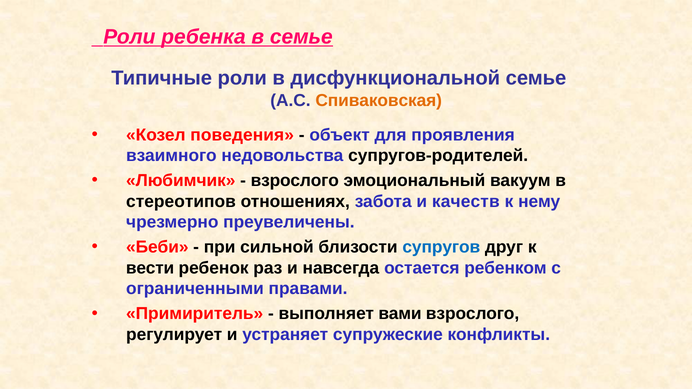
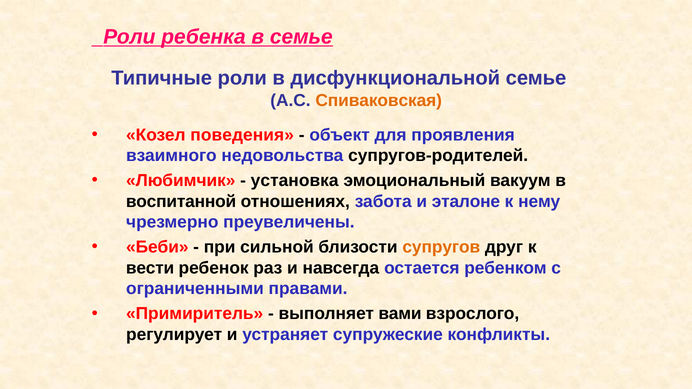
взрослого at (295, 181): взрослого -> установка
стереотипов: стереотипов -> воспитанной
качеств: качеств -> эталоне
супругов colour: blue -> orange
